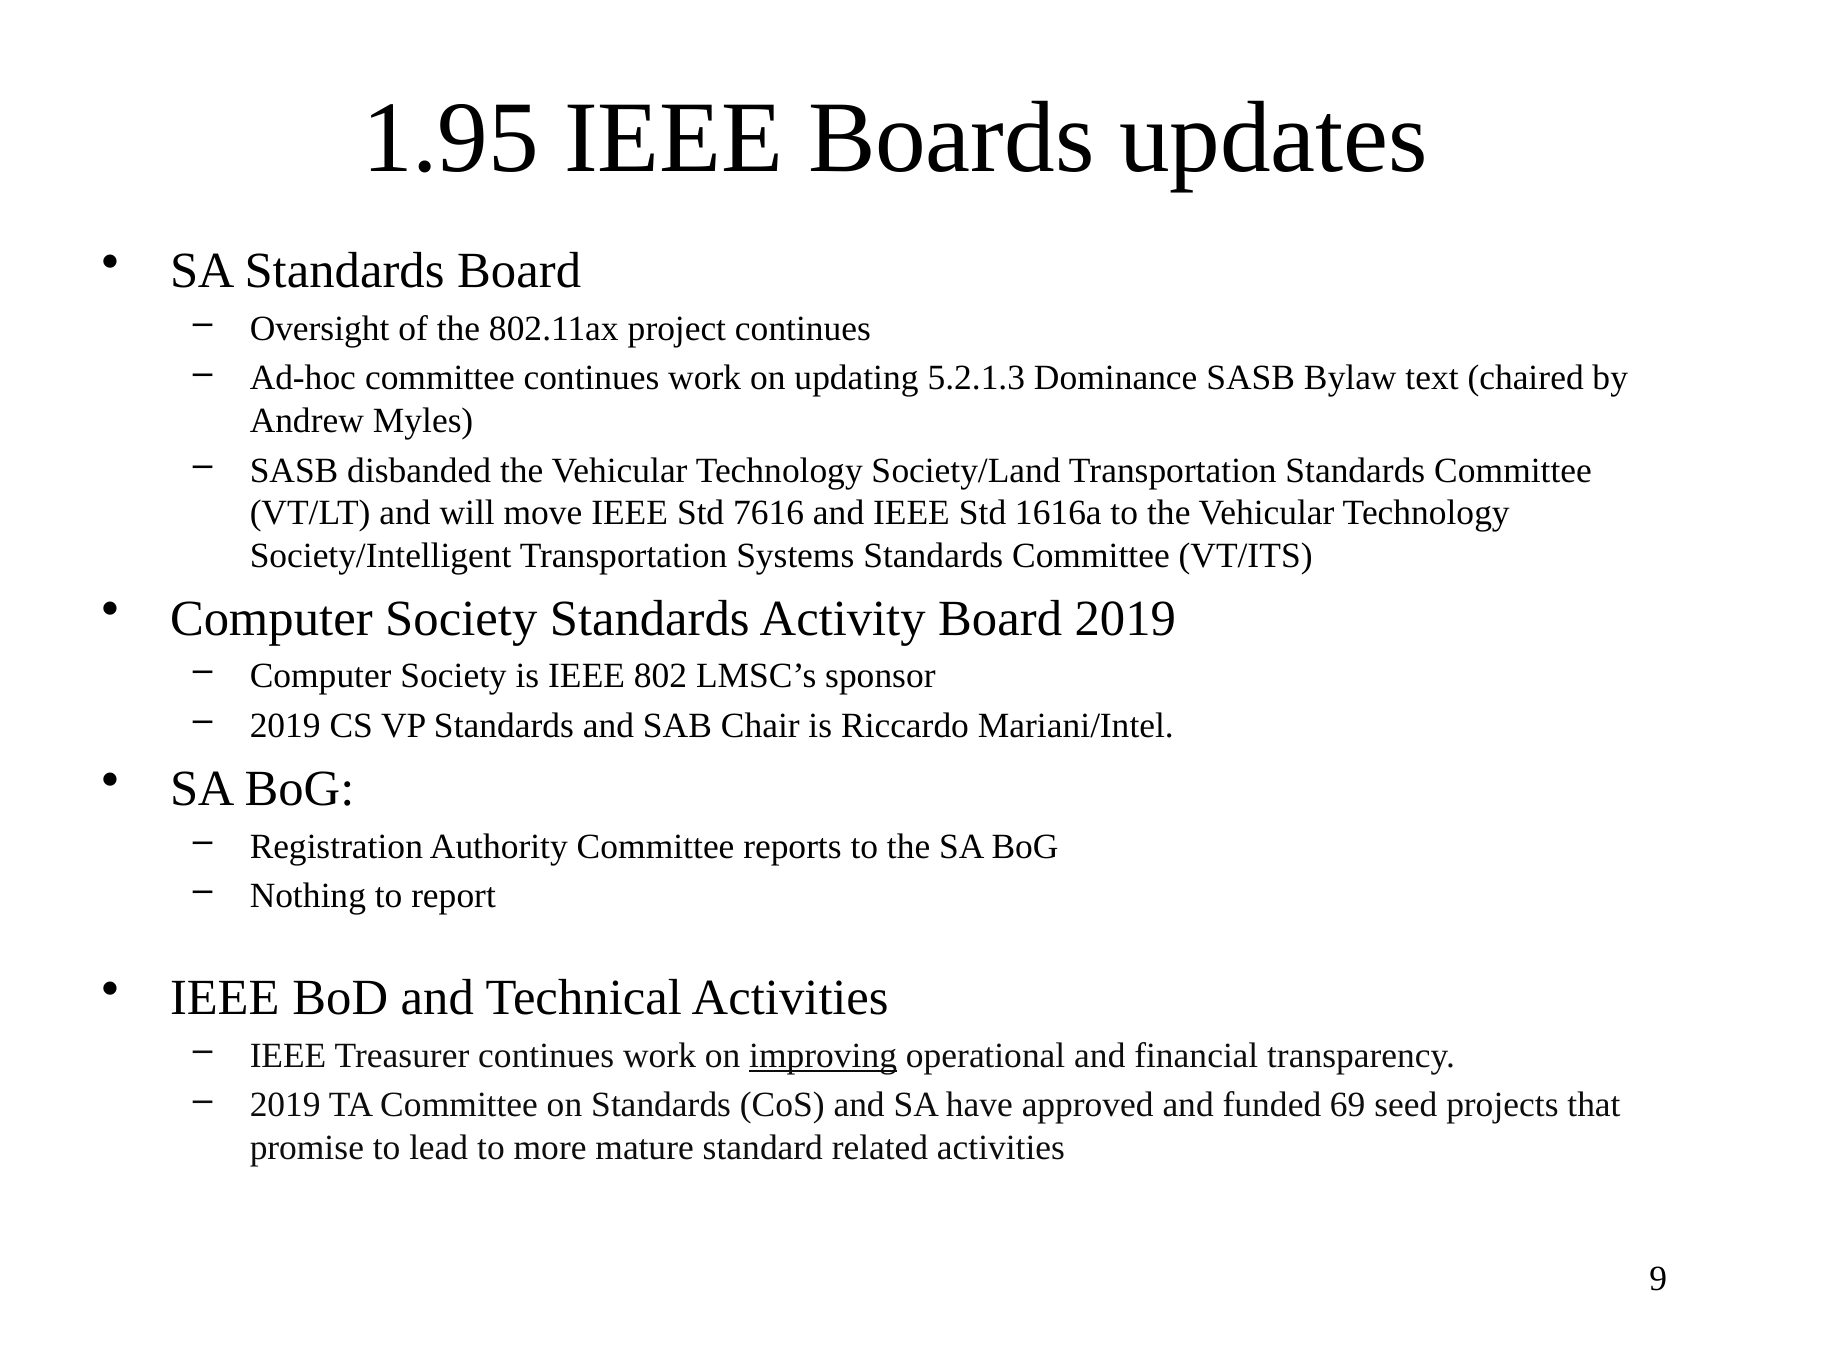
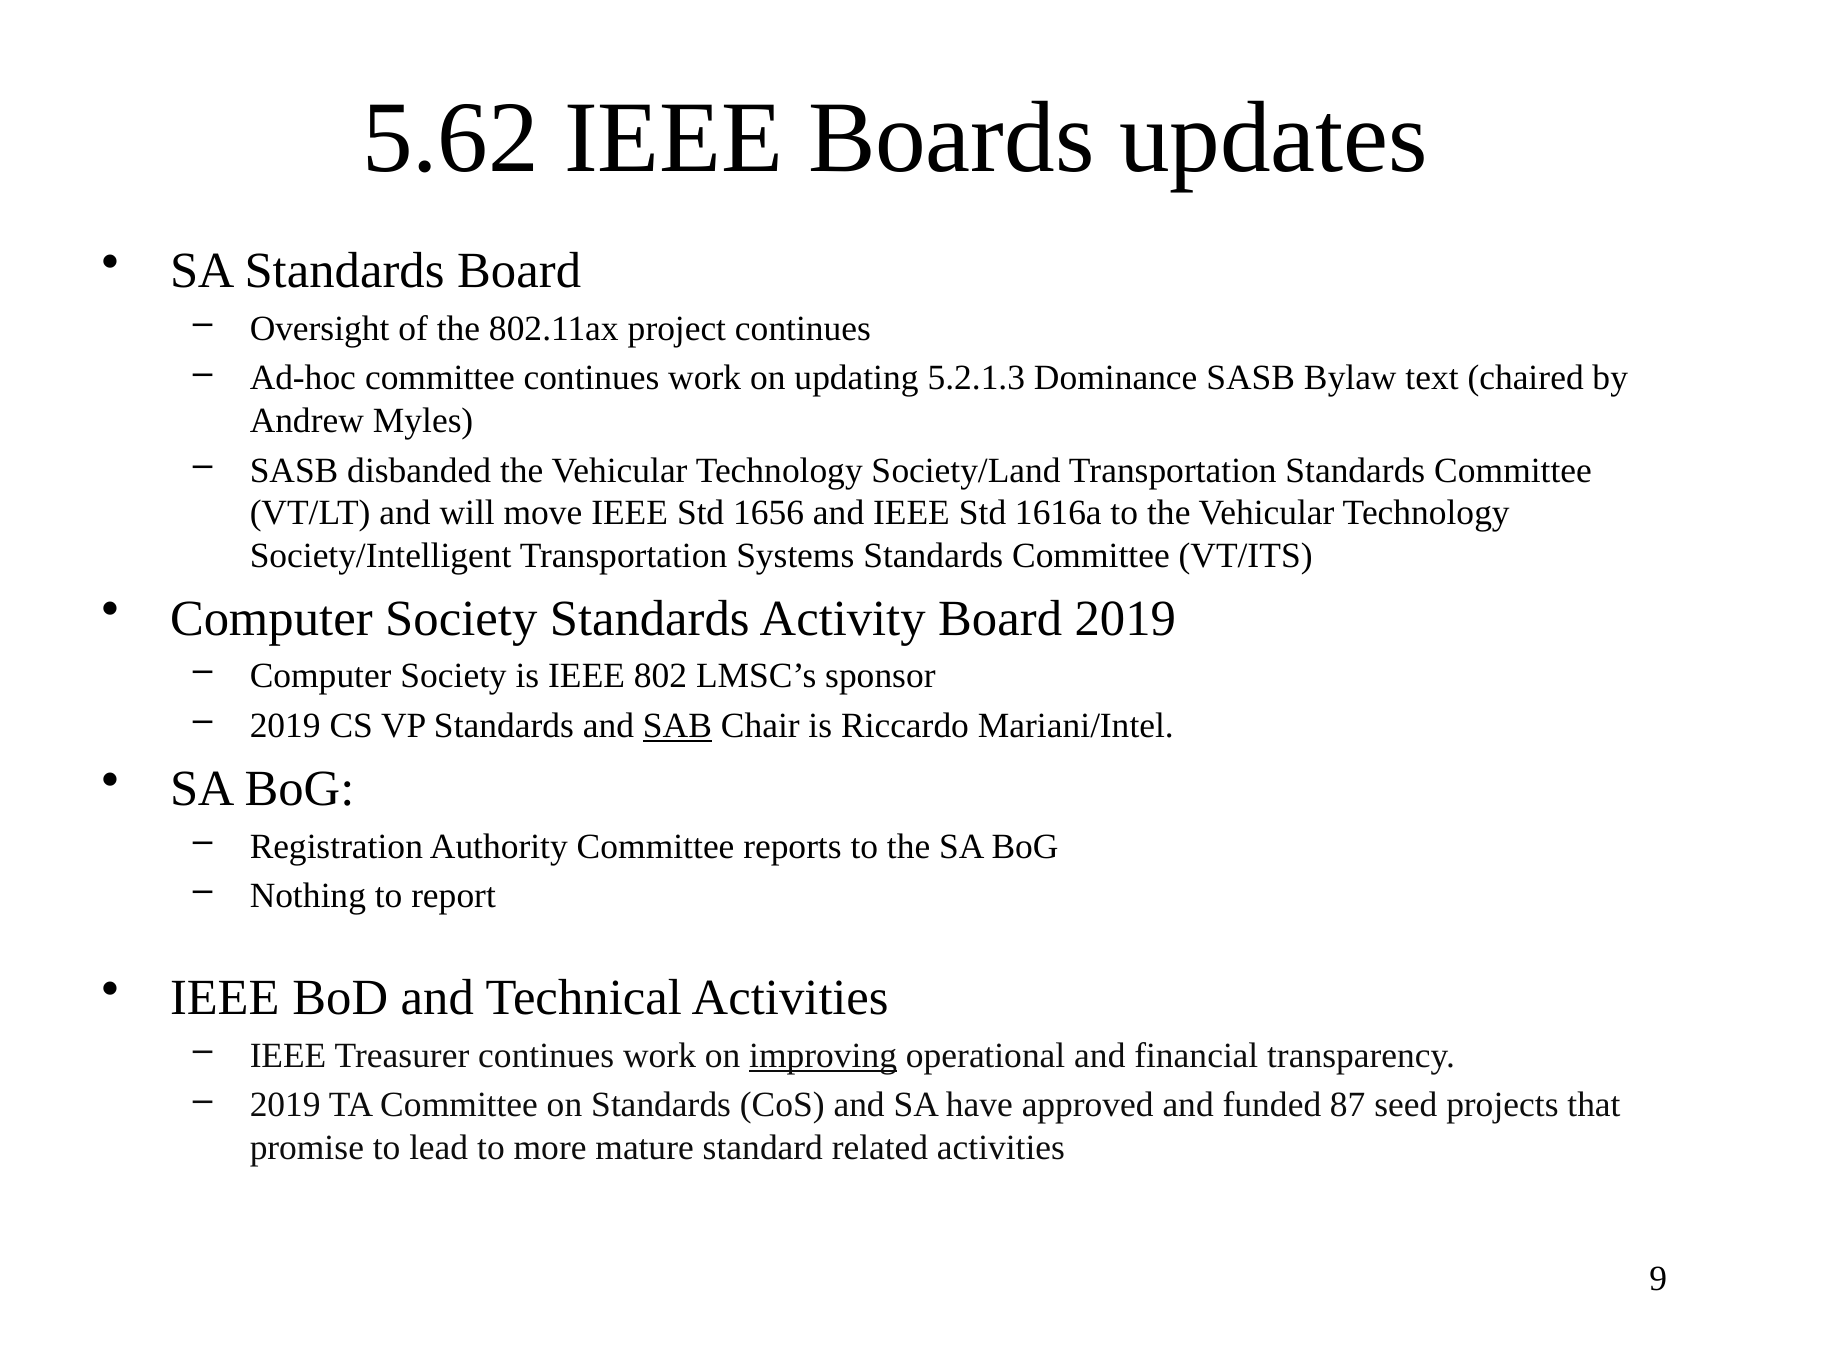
1.95: 1.95 -> 5.62
7616: 7616 -> 1656
SAB underline: none -> present
69: 69 -> 87
